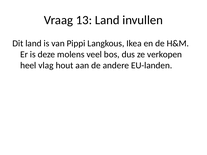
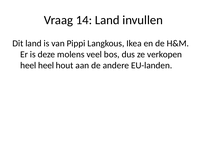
13: 13 -> 14
heel vlag: vlag -> heel
